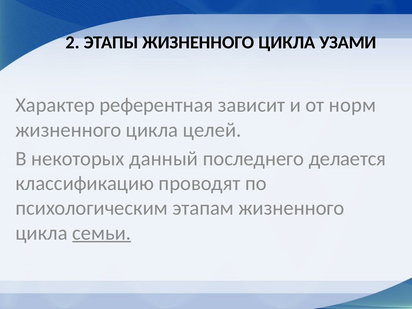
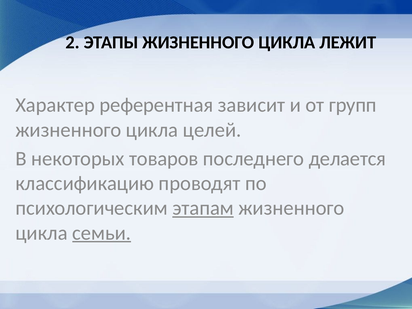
УЗАМИ: УЗАМИ -> ЛЕЖИТ
норм: норм -> групп
данный: данный -> товаров
этапам underline: none -> present
